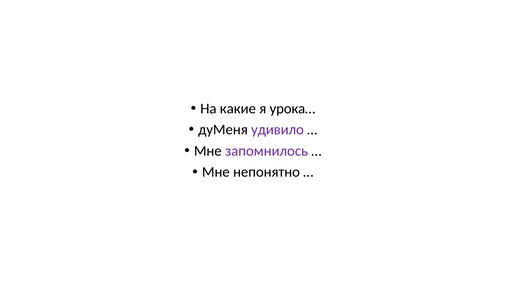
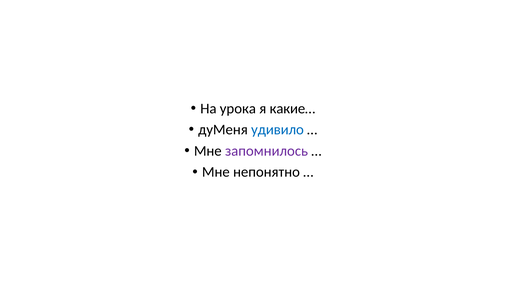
какие: какие -> урока
урока…: урока… -> какие…
удивило colour: purple -> blue
